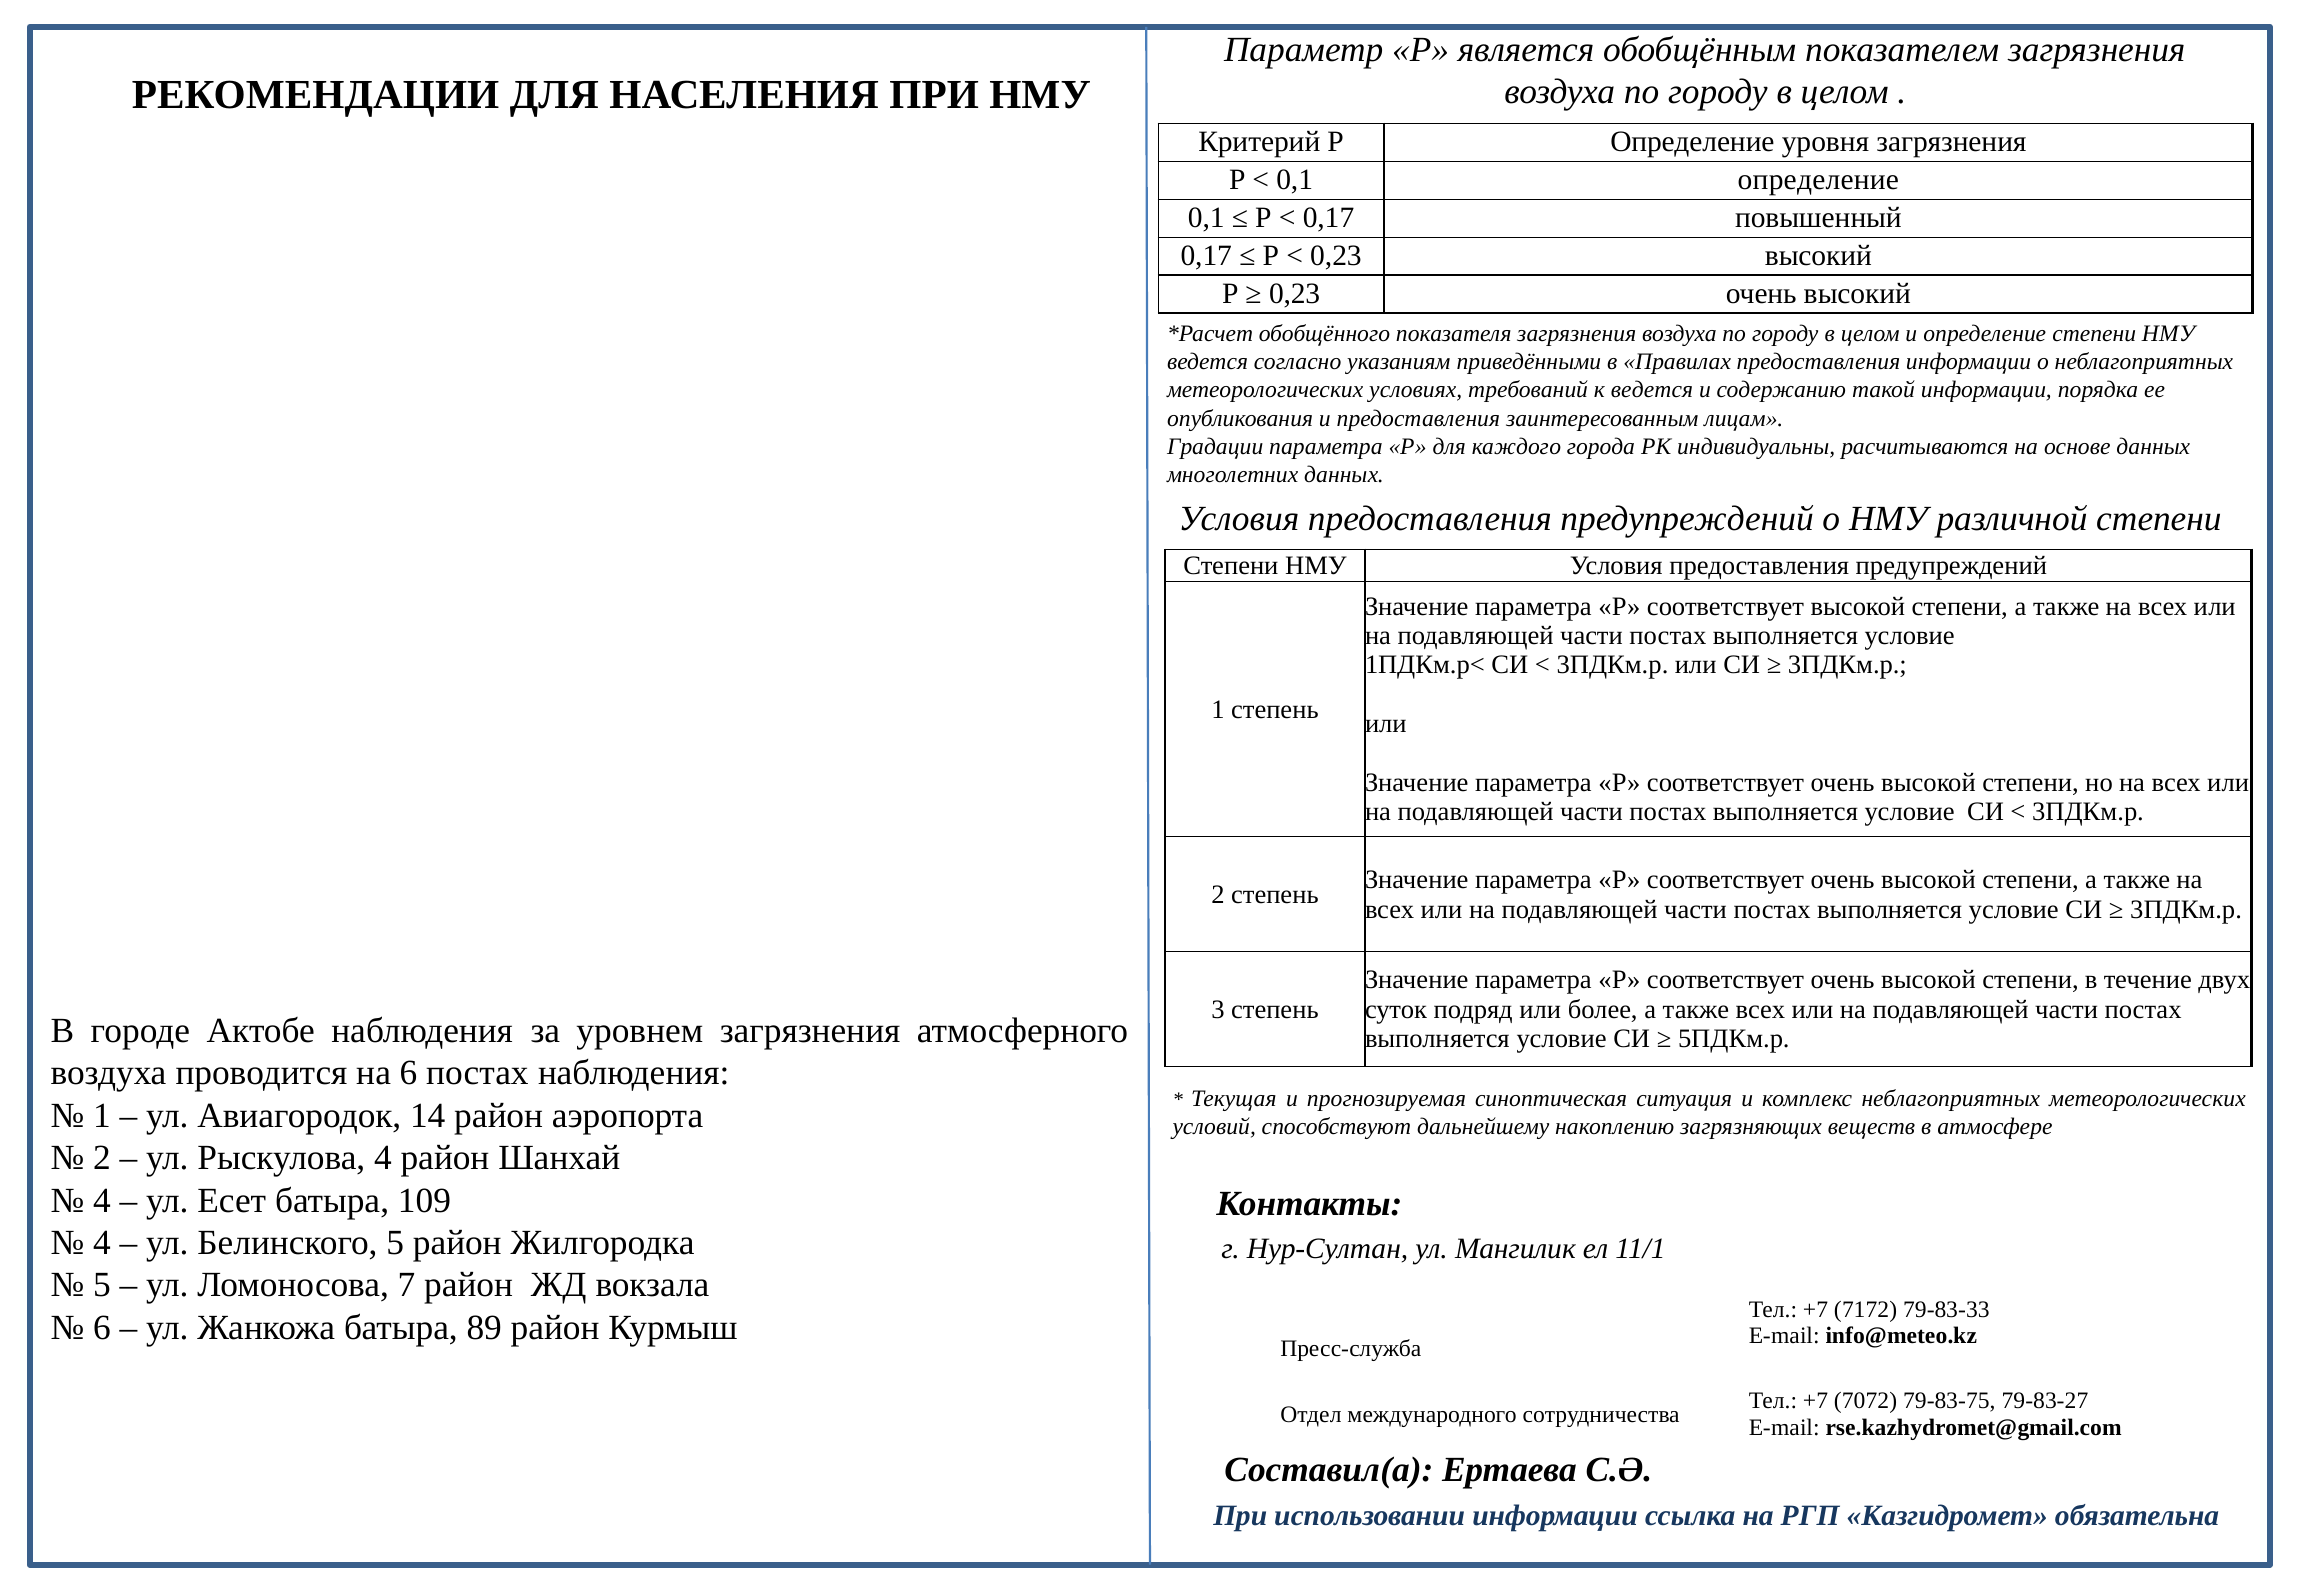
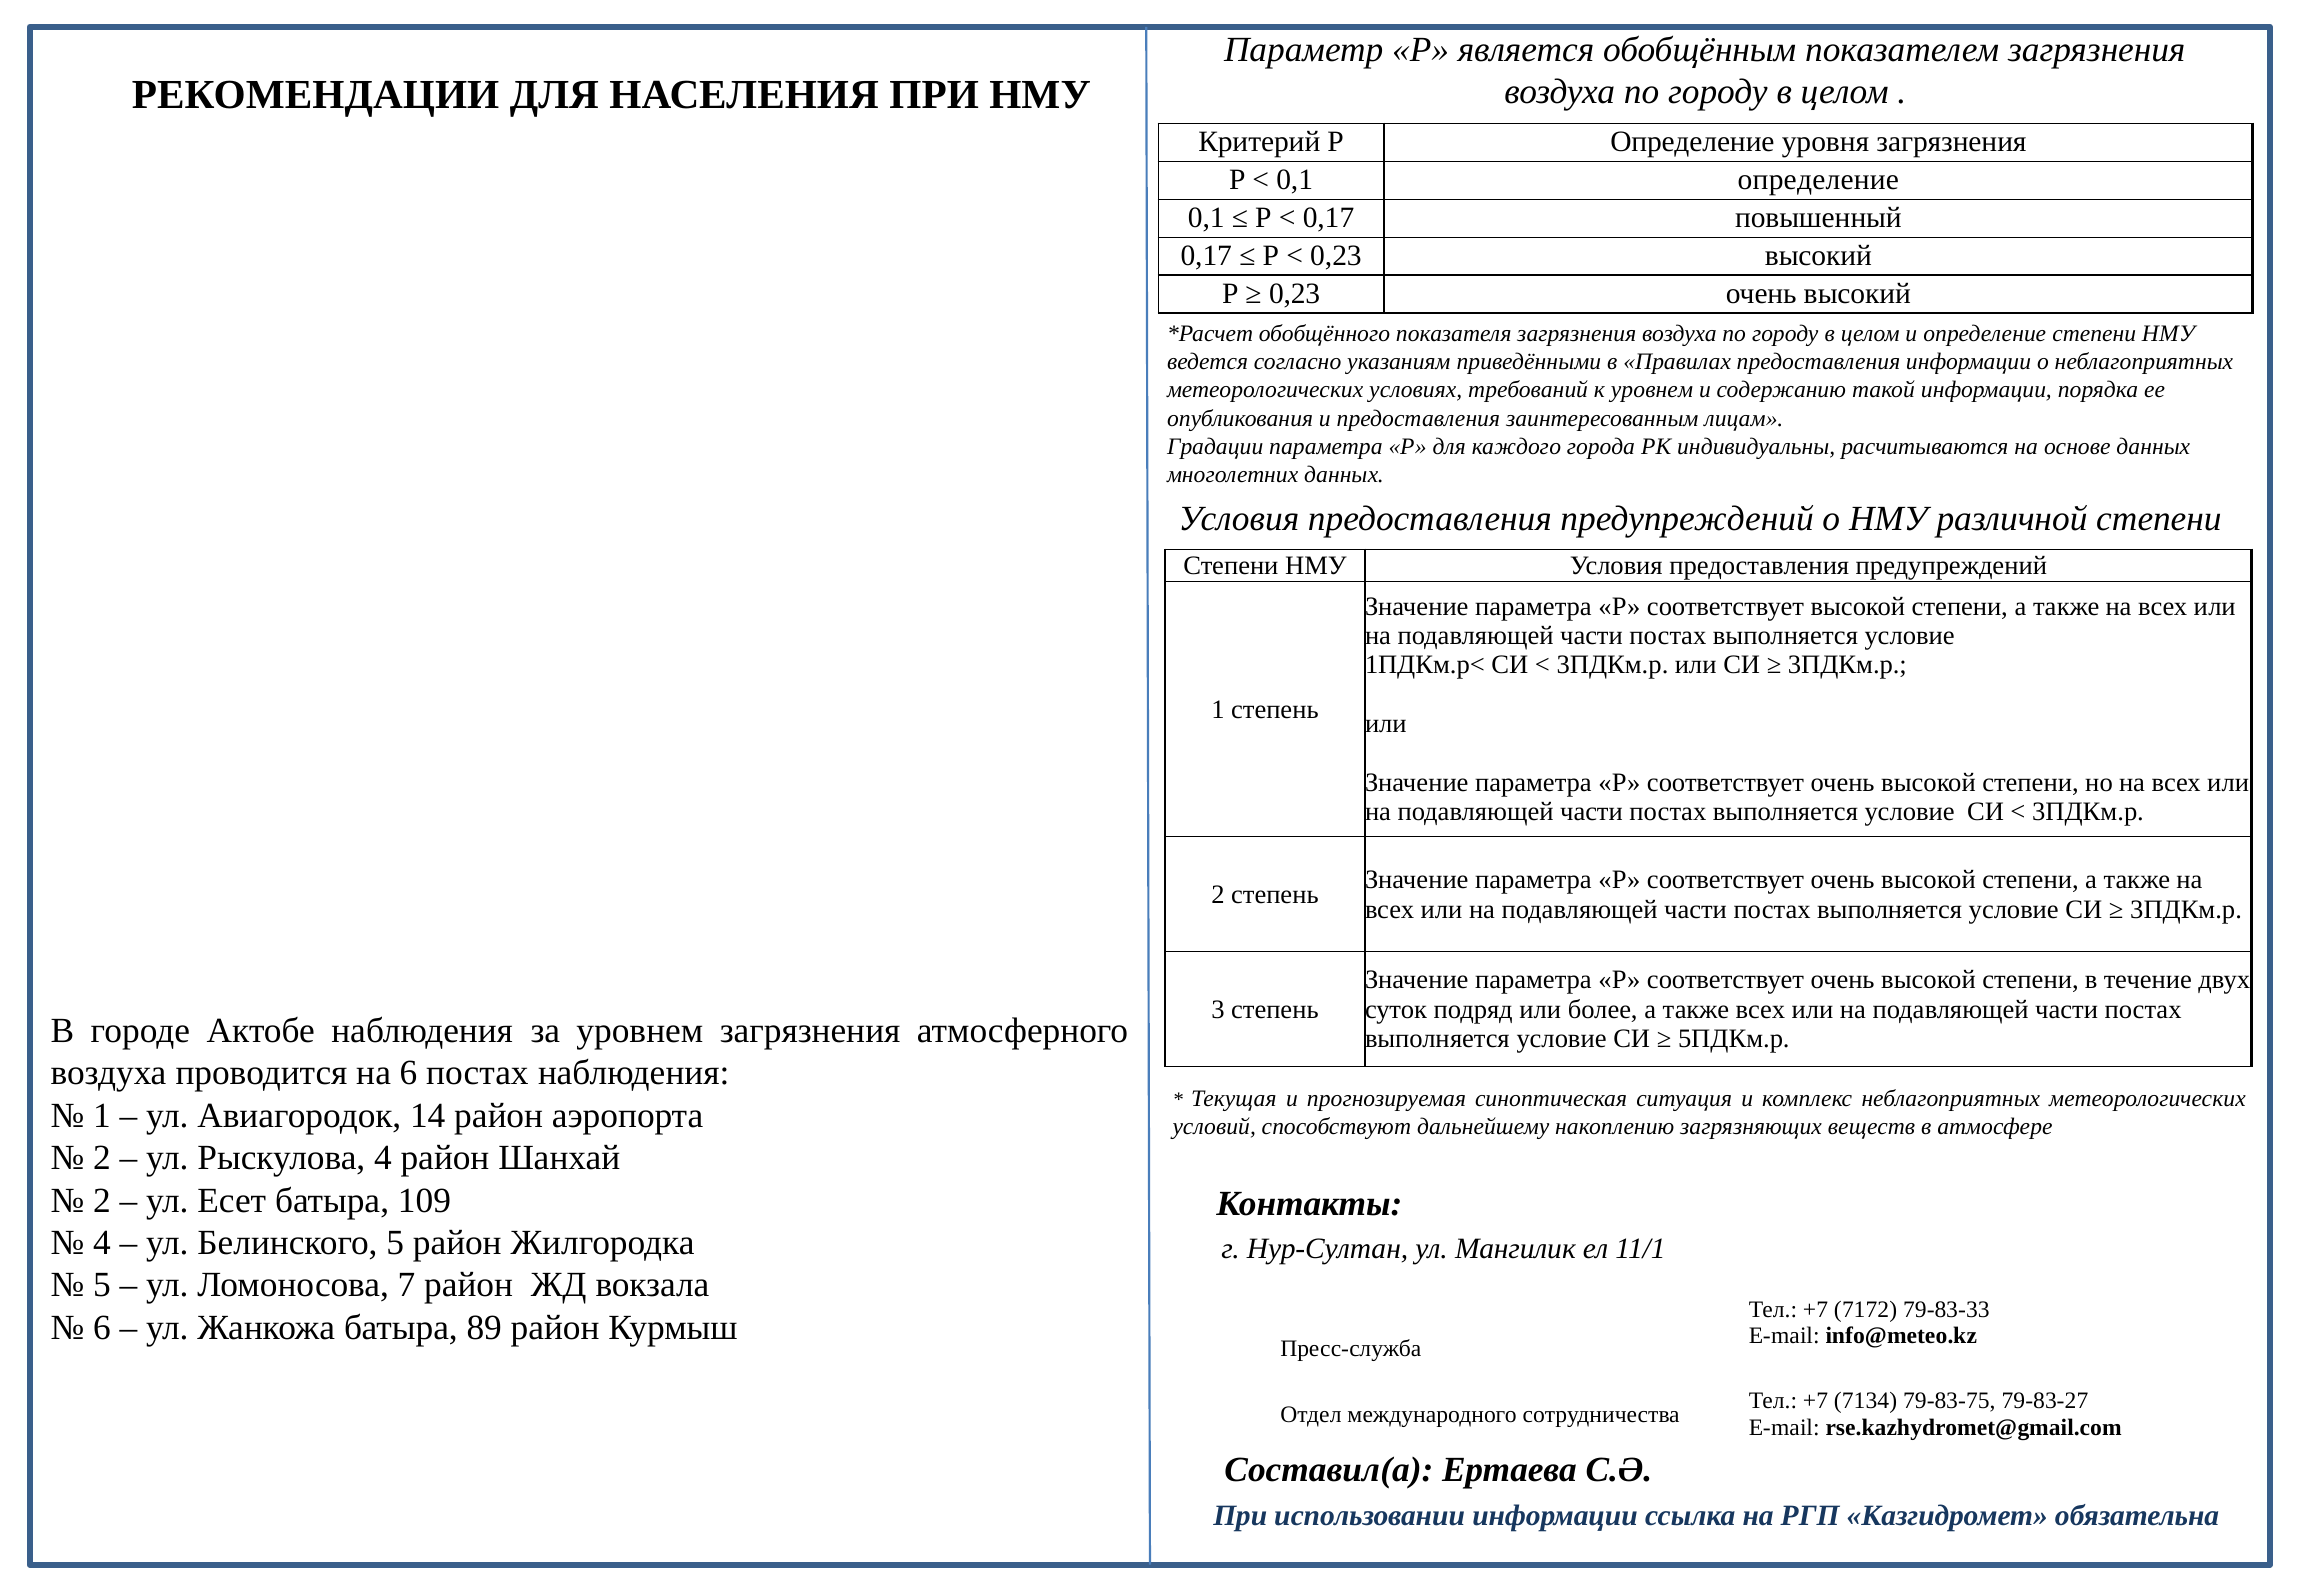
к ведется: ведется -> уровнем
4 at (102, 1201): 4 -> 2
7072: 7072 -> 7134
